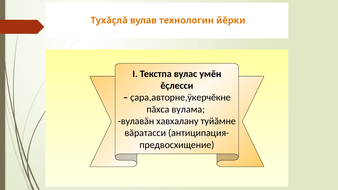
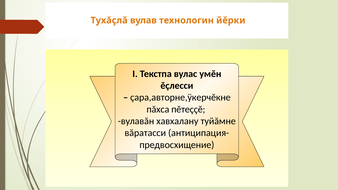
вулама: вулама -> пĕтеççĕ
